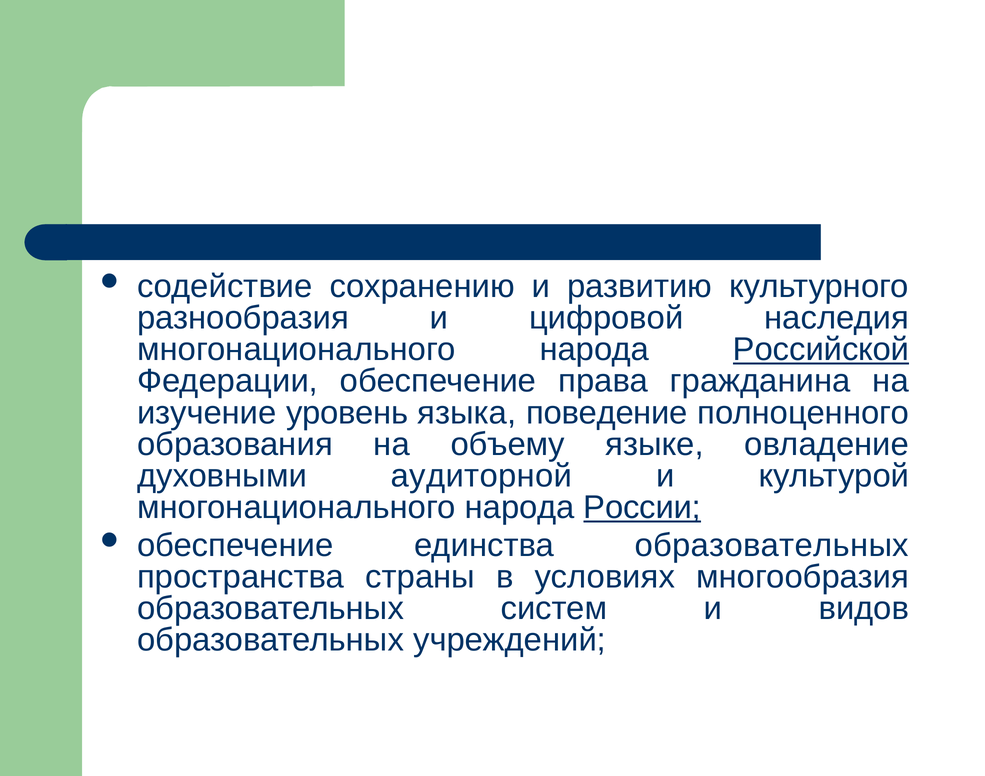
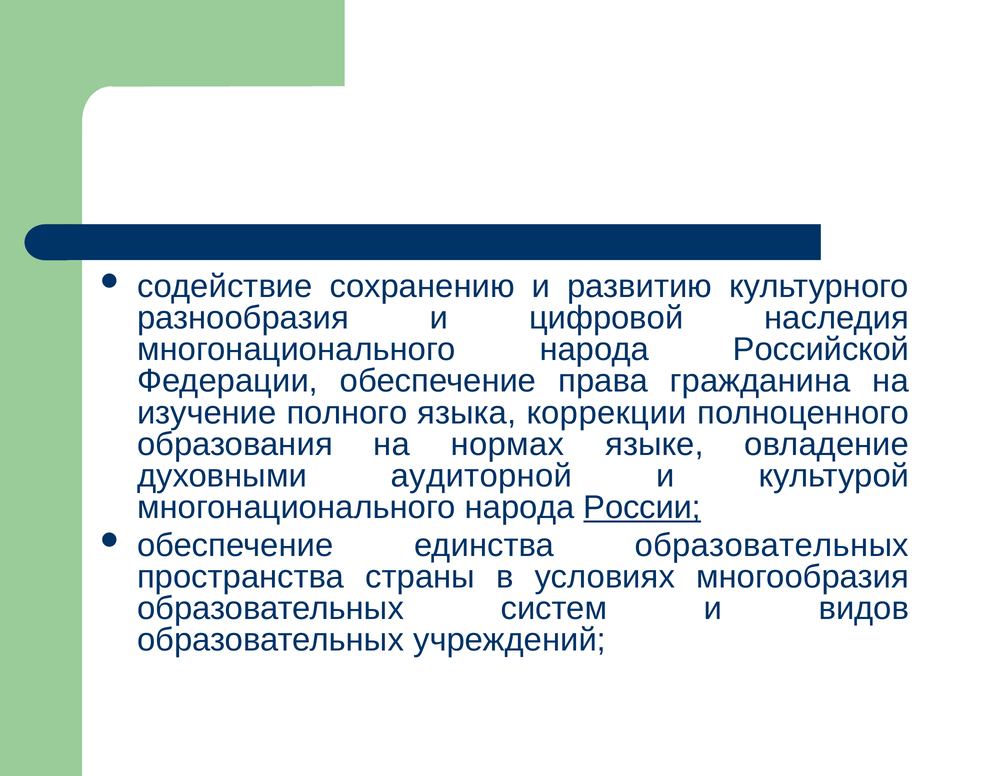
Российской underline: present -> none
уровень: уровень -> полного
поведение: поведение -> коррекции
объему: объему -> нормах
